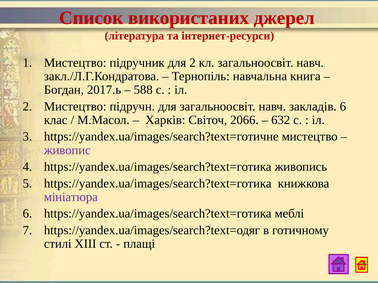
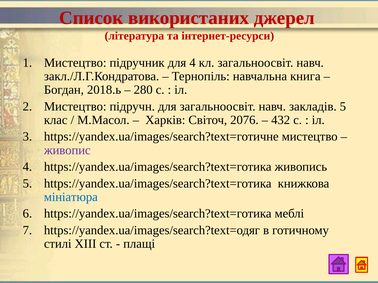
для 2: 2 -> 4
2017.ь: 2017.ь -> 2018.ь
588: 588 -> 280
закладів 6: 6 -> 5
2066: 2066 -> 2076
632: 632 -> 432
мініатюра colour: purple -> blue
